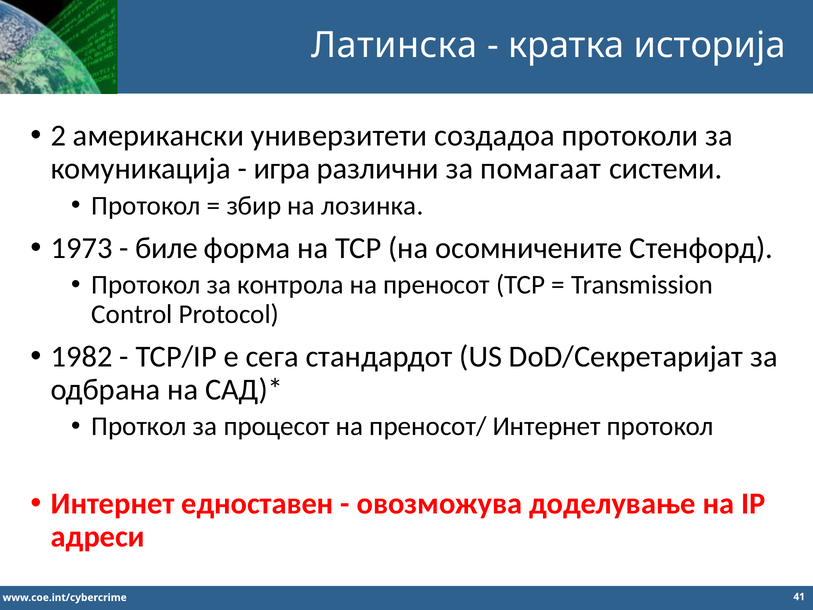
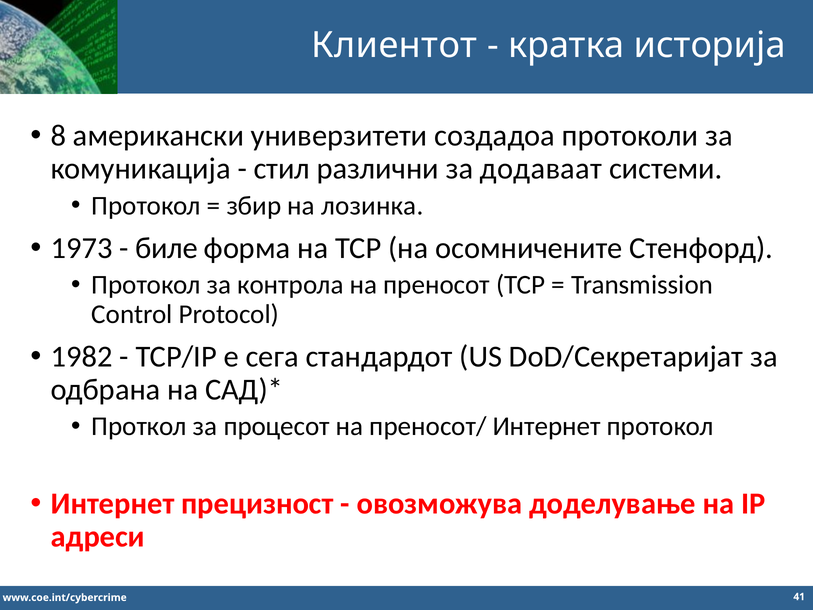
Латинска: Латинска -> Клиентот
2: 2 -> 8
игра: игра -> стил
помагаат: помагаат -> додаваат
едноставен: едноставен -> прецизност
